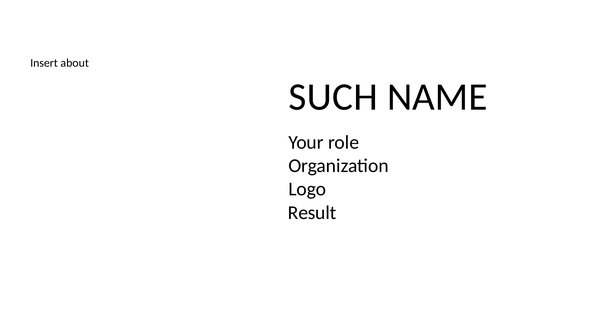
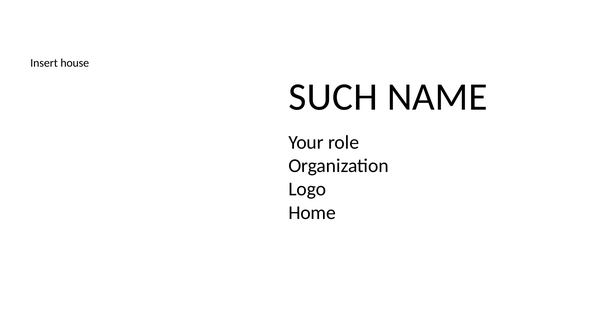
about: about -> house
Result: Result -> Home
